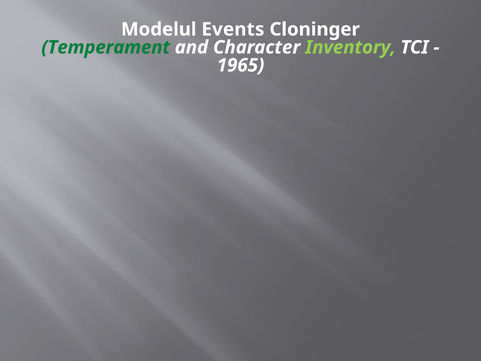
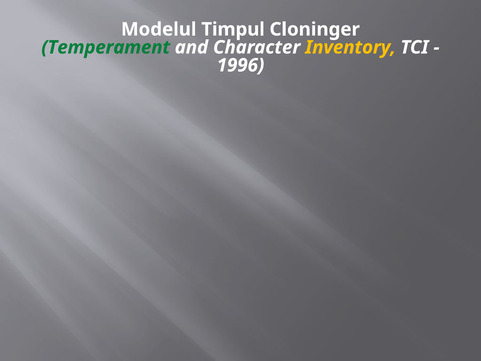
Events: Events -> Timpul
Inventory colour: light green -> yellow
1965: 1965 -> 1996
